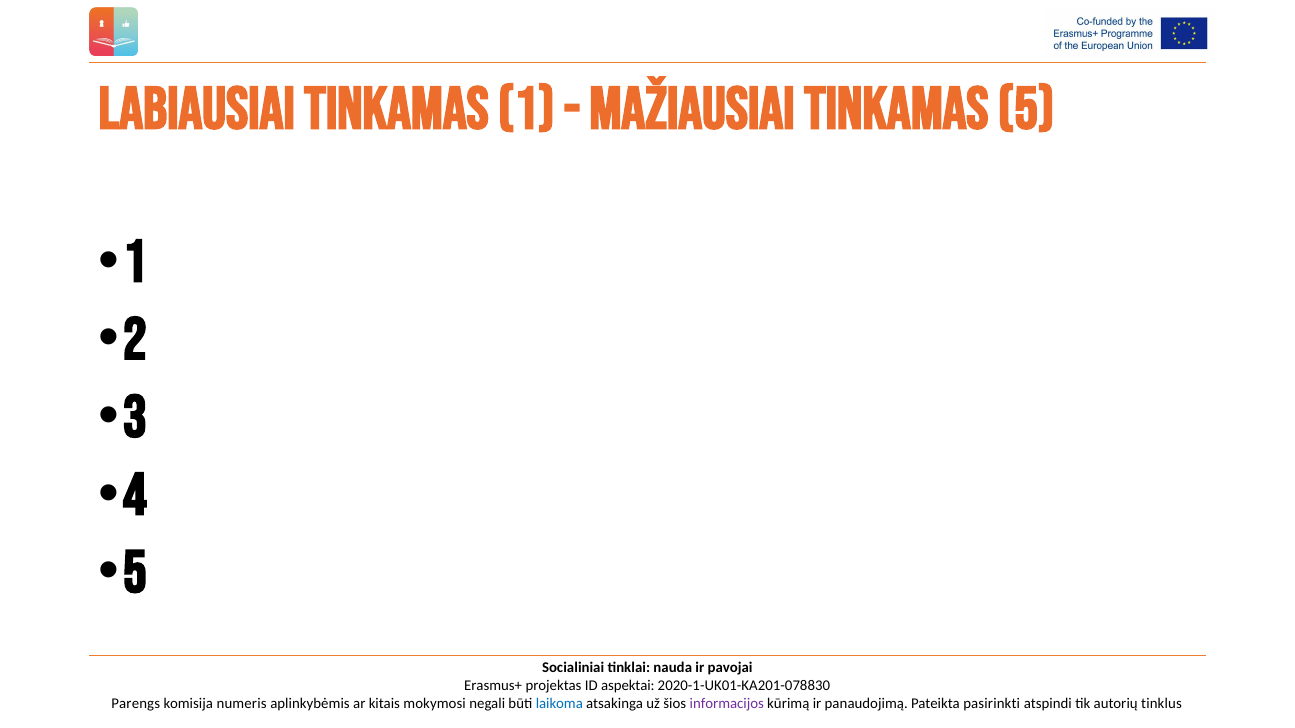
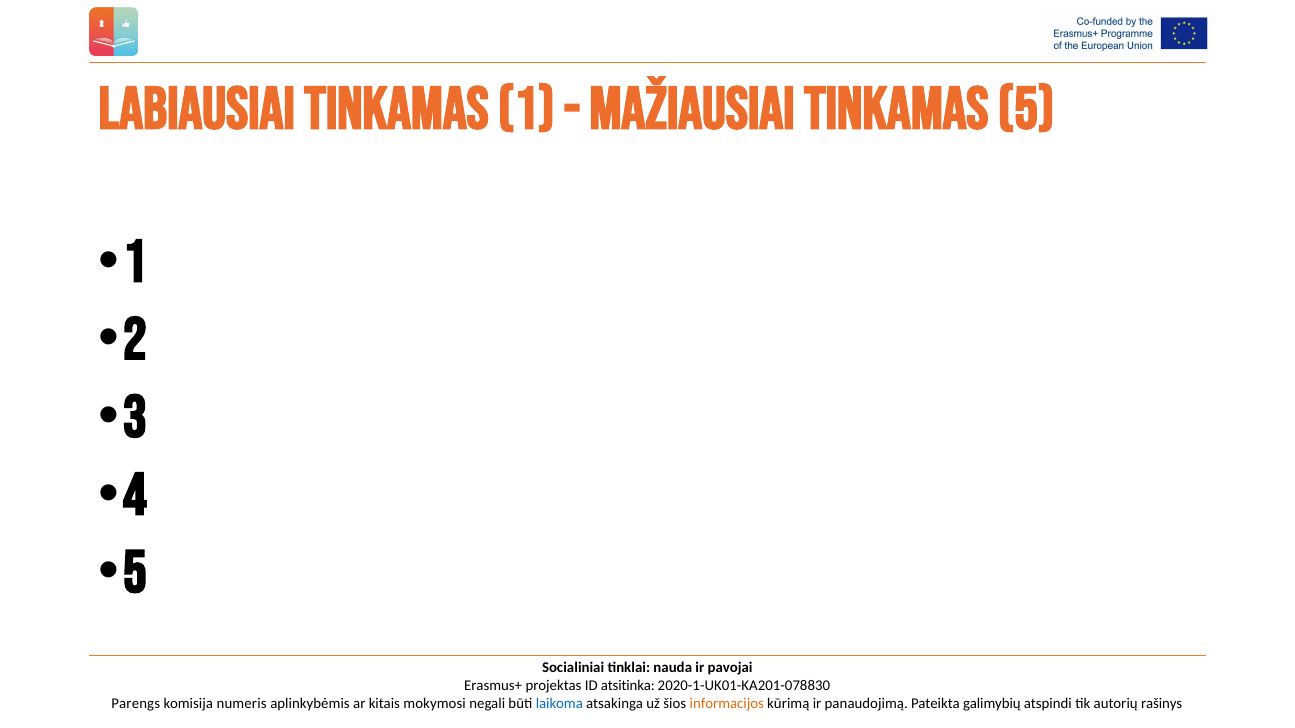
aspektai: aspektai -> atsitinka
informacijos colour: purple -> orange
pasirinkti: pasirinkti -> galimybių
tinklus: tinklus -> rašinys
